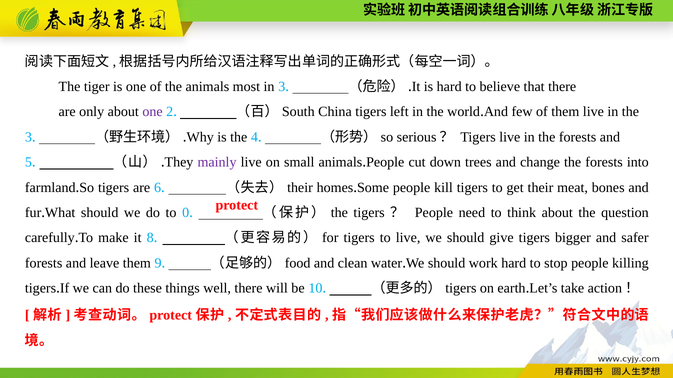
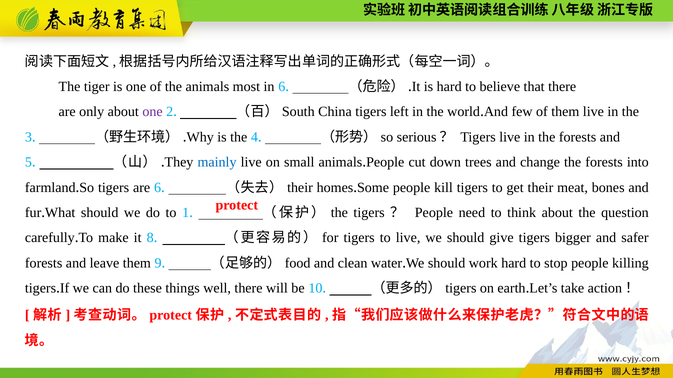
in 3: 3 -> 6
mainly colour: purple -> blue
0: 0 -> 1
